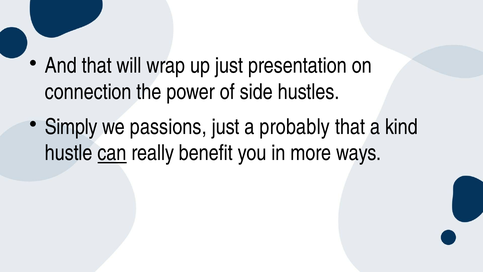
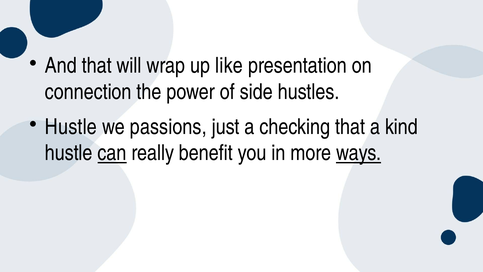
up just: just -> like
Simply at (71, 127): Simply -> Hustle
probably: probably -> checking
ways underline: none -> present
